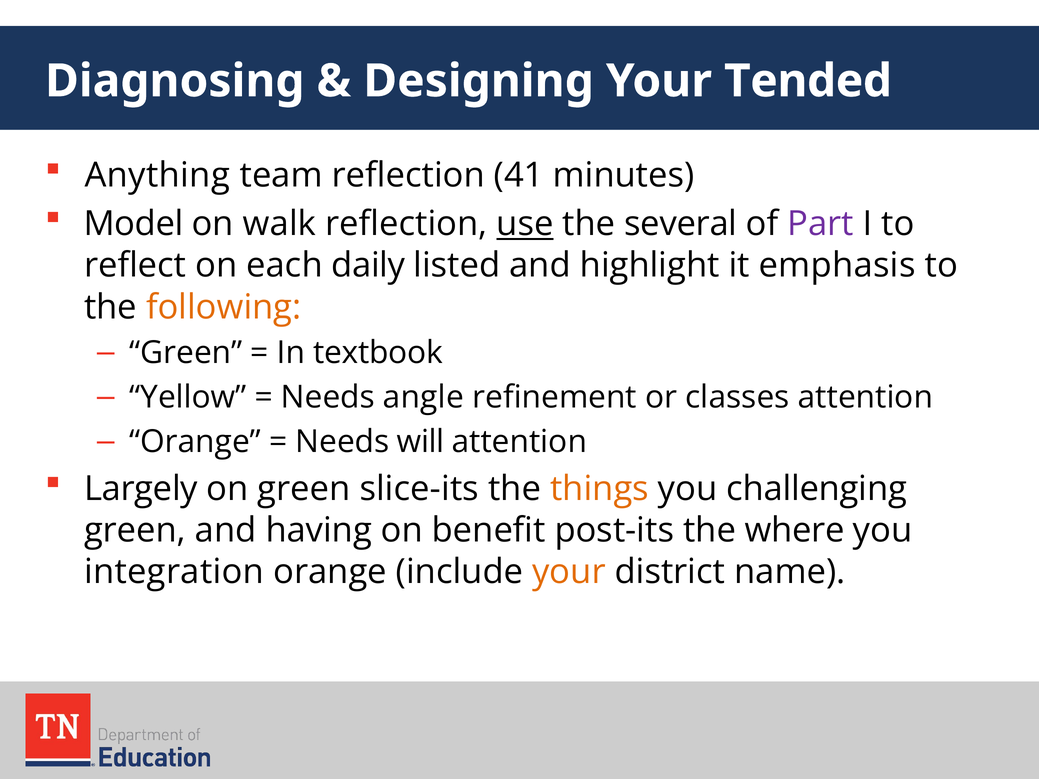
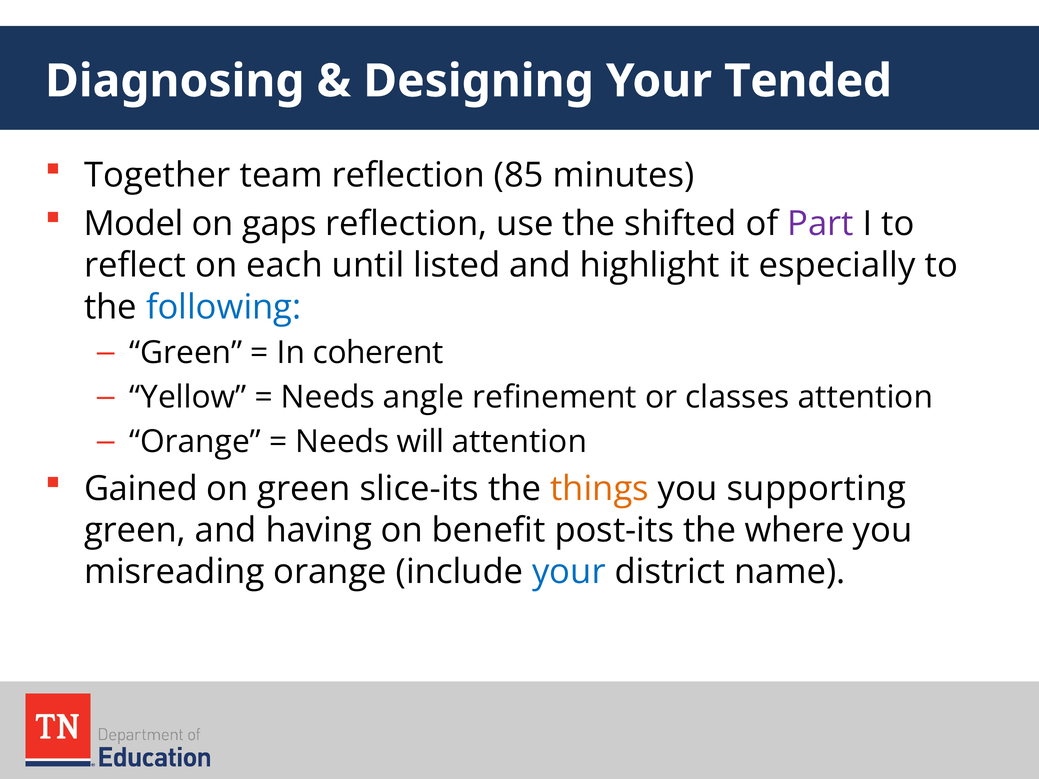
Anything: Anything -> Together
41: 41 -> 85
walk: walk -> gaps
use underline: present -> none
several: several -> shifted
daily: daily -> until
emphasis: emphasis -> especially
following colour: orange -> blue
textbook: textbook -> coherent
Largely: Largely -> Gained
challenging: challenging -> supporting
integration: integration -> misreading
your at (569, 572) colour: orange -> blue
